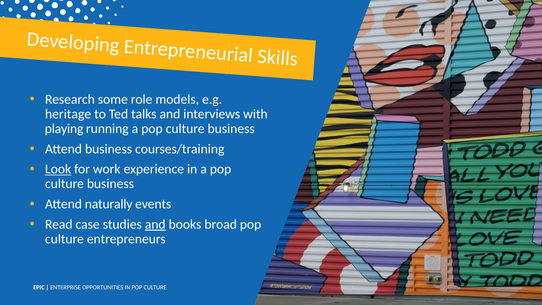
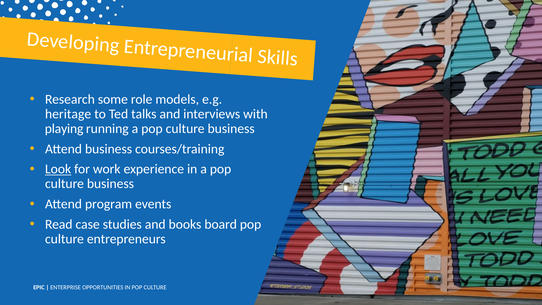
naturally: naturally -> program
and at (155, 224) underline: present -> none
broad: broad -> board
